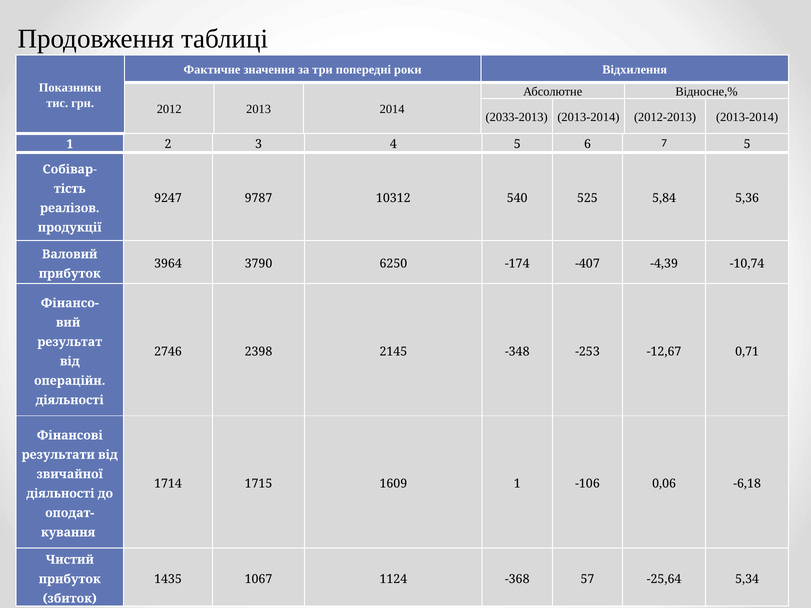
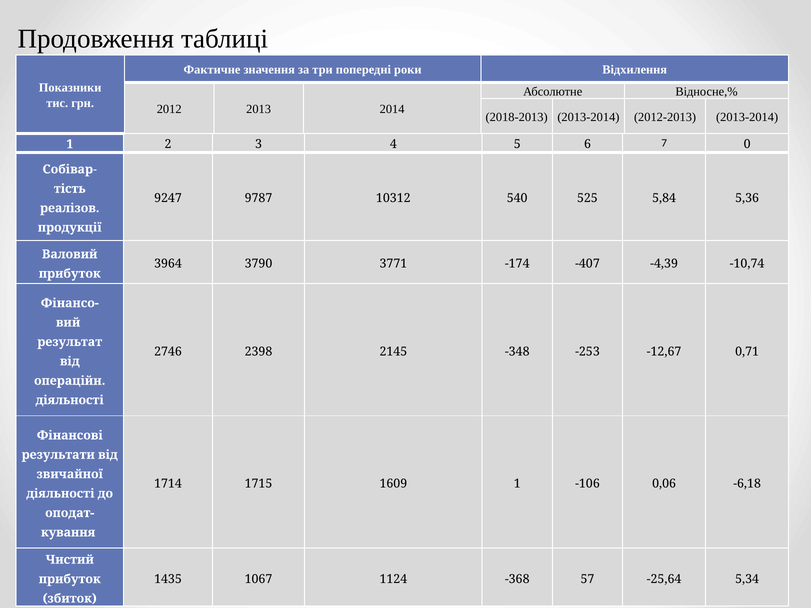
2033-2013: 2033-2013 -> 2018-2013
7 5: 5 -> 0
6250: 6250 -> 3771
